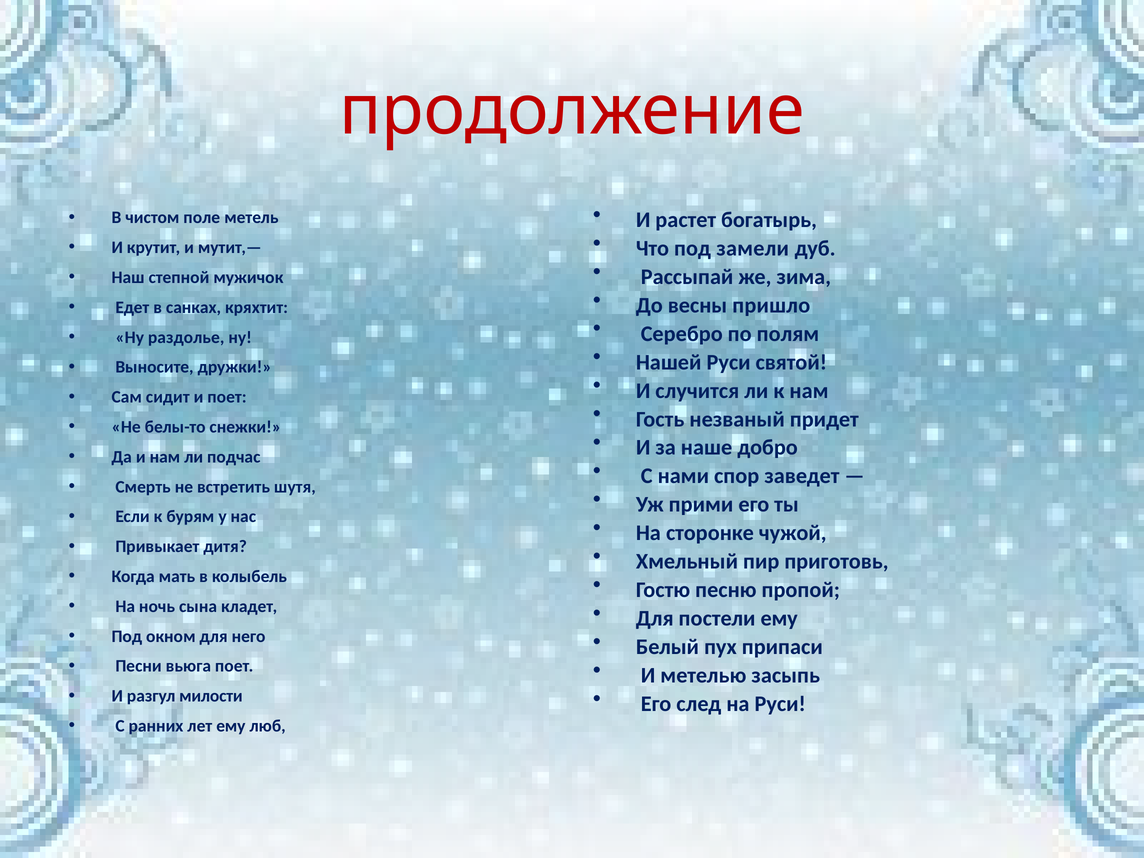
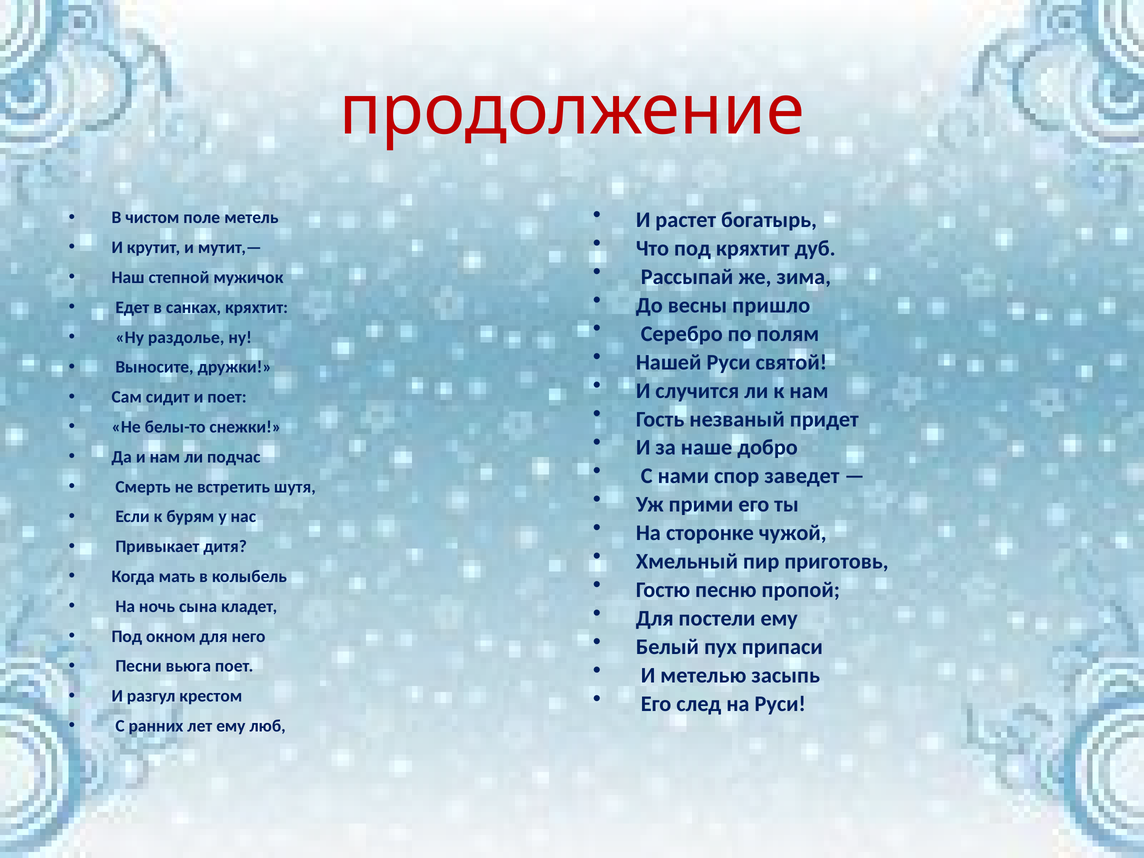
под замели: замели -> кряхтит
милости: милости -> крестом
